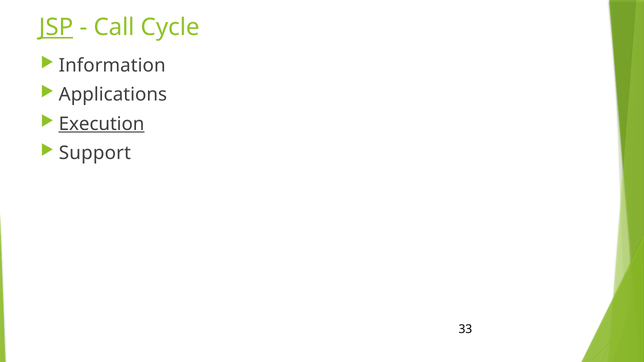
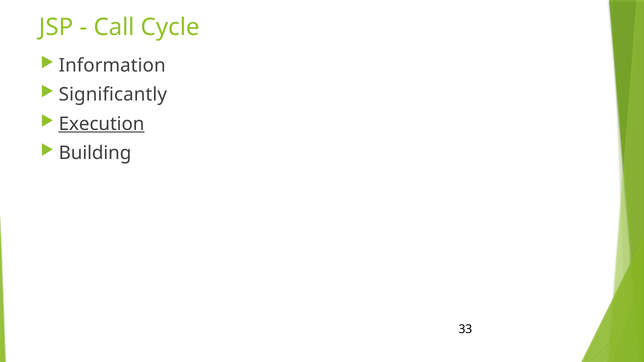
JSP underline: present -> none
Applications: Applications -> Significantly
Support: Support -> Building
